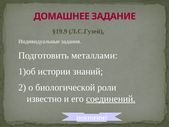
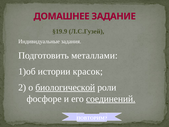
знаний: знаний -> красок
биологической underline: none -> present
известно: известно -> фосфоре
